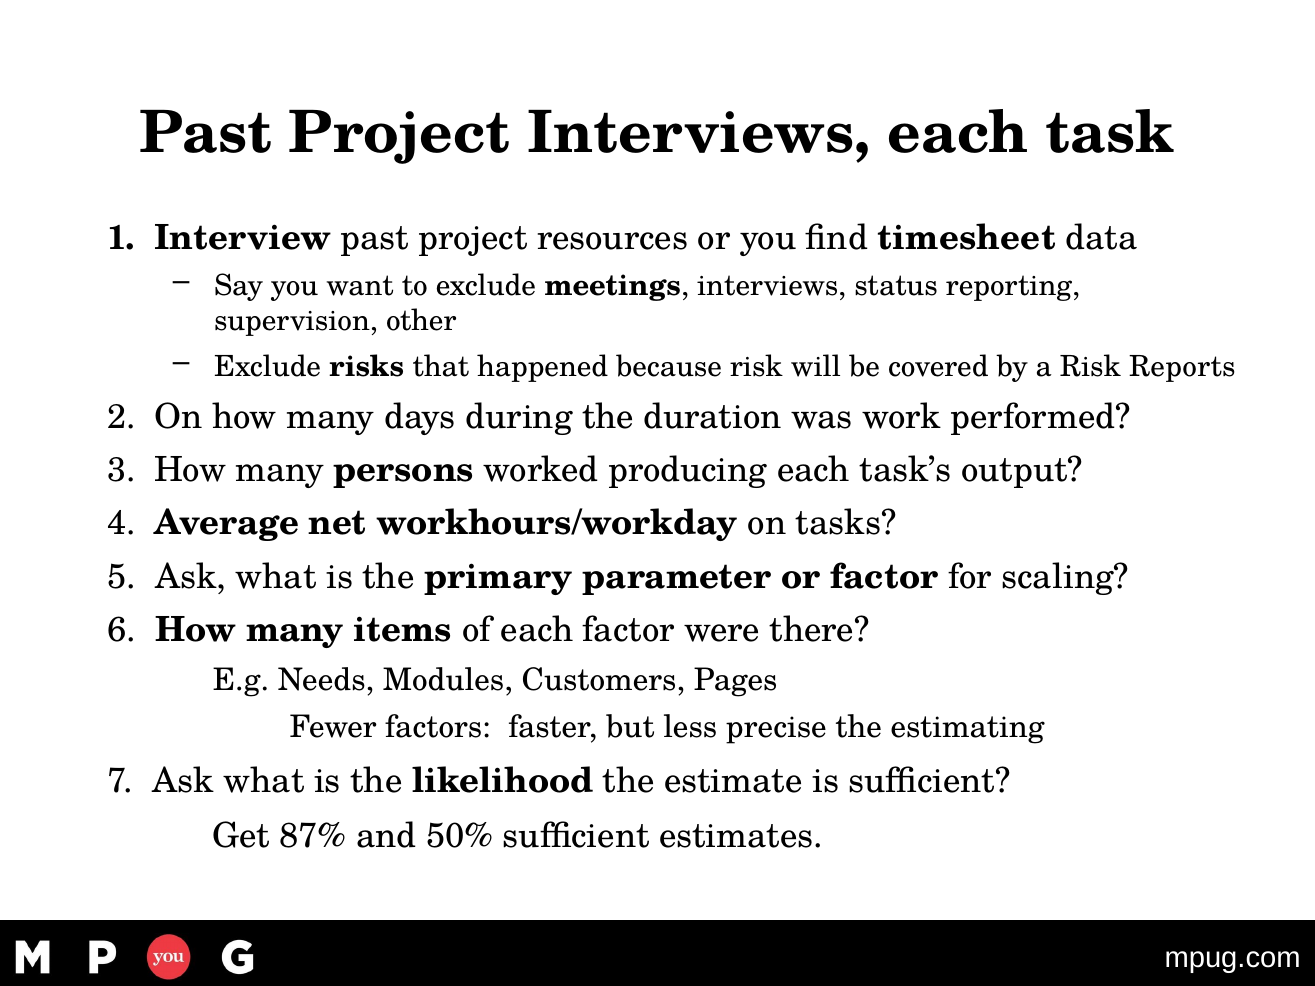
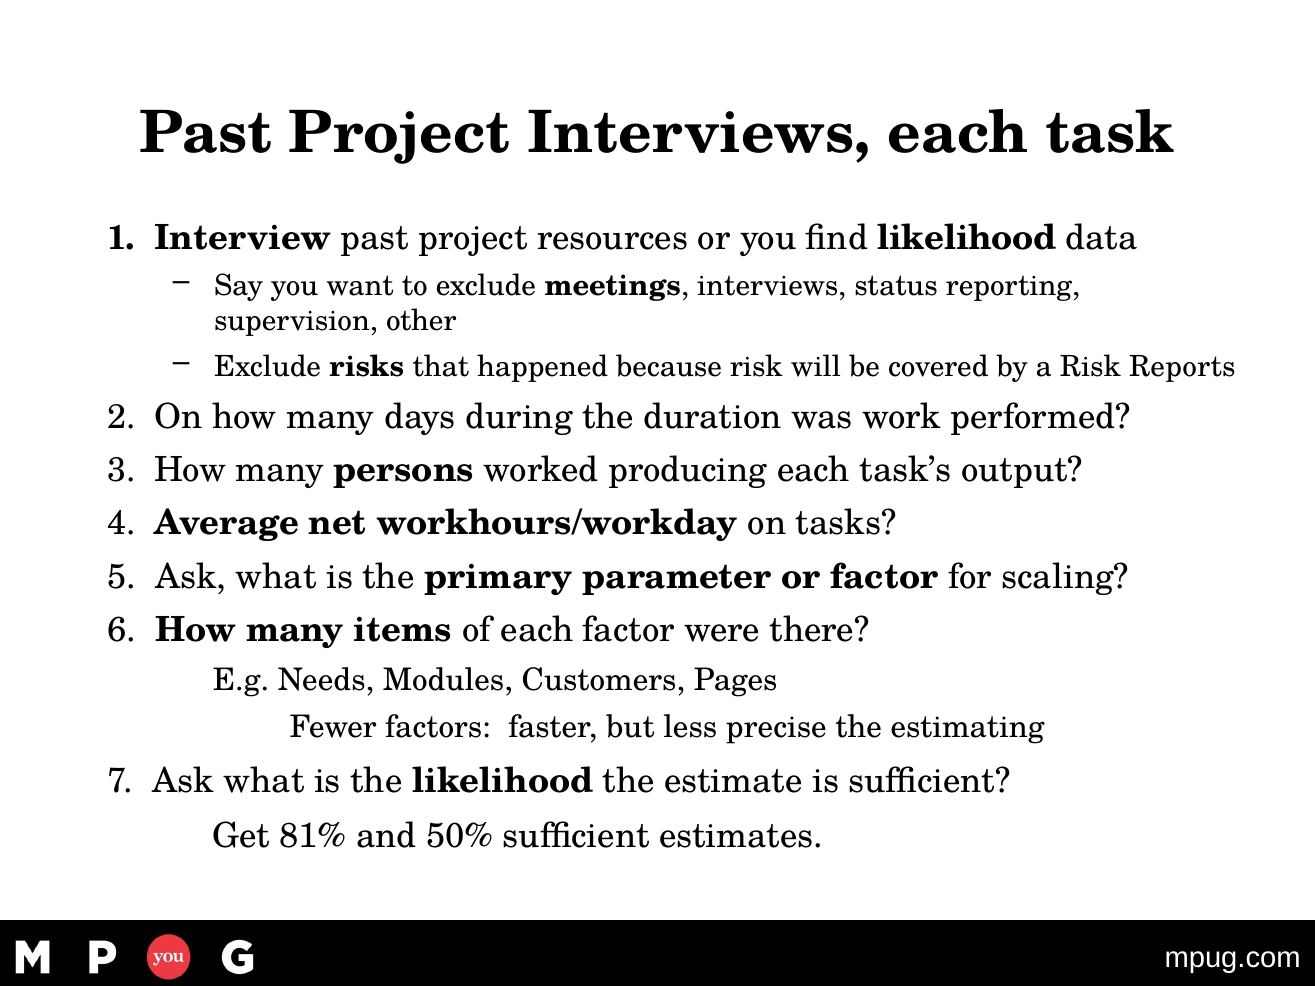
find timesheet: timesheet -> likelihood
87%: 87% -> 81%
